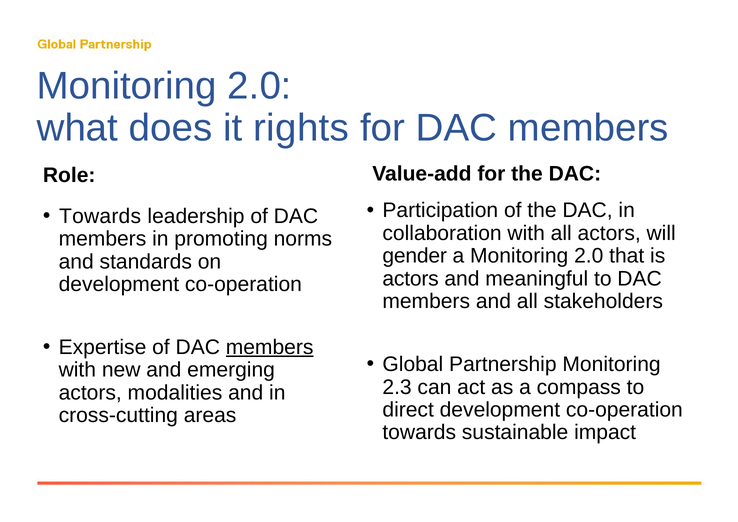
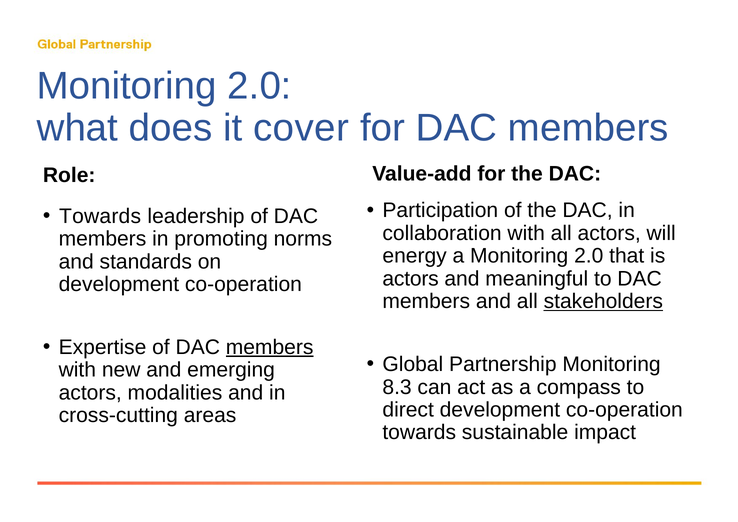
rights: rights -> cover
gender: gender -> energy
stakeholders underline: none -> present
2.3: 2.3 -> 8.3
